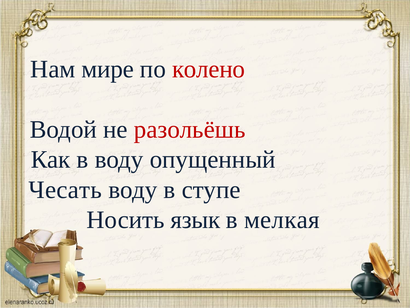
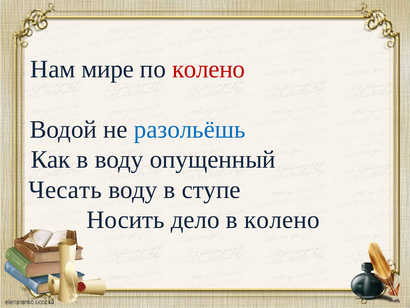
разольёшь colour: red -> blue
язык: язык -> дело
в мелкая: мелкая -> колено
